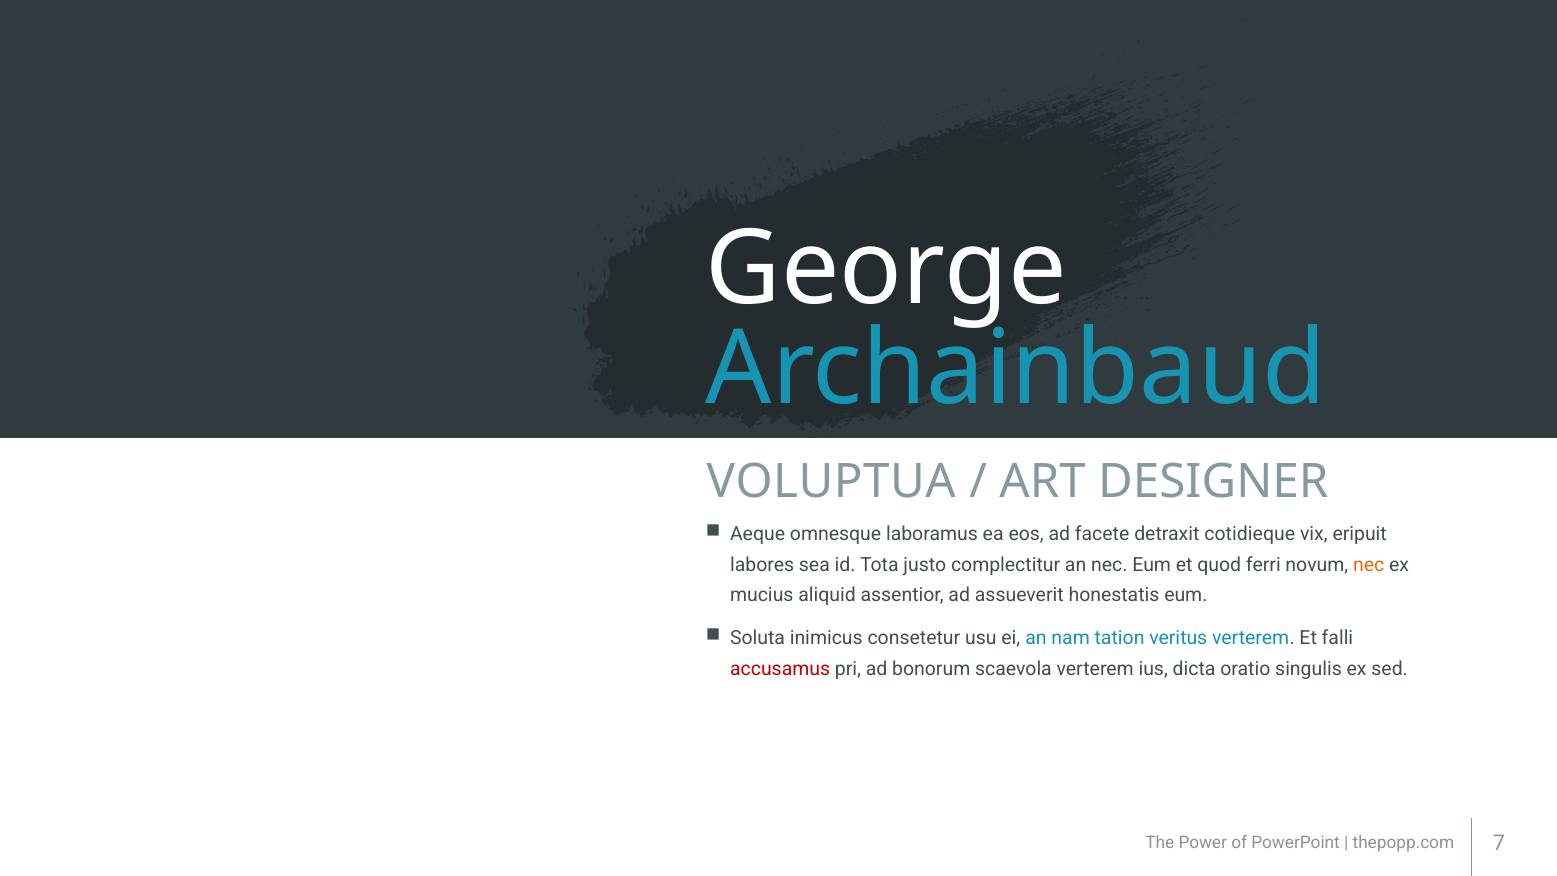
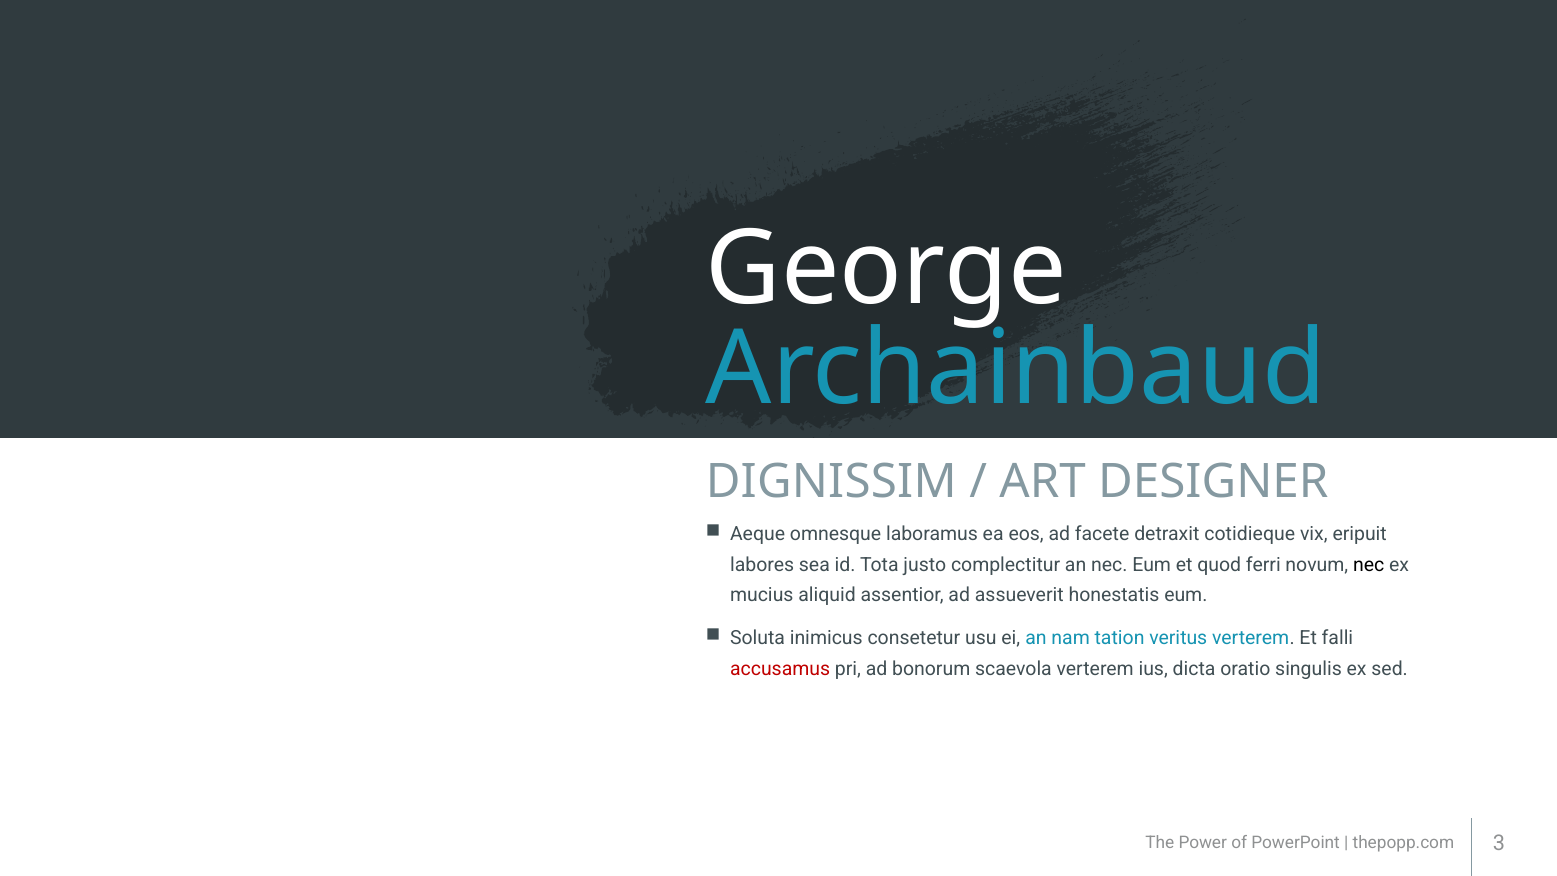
VOLUPTUA: VOLUPTUA -> DIGNISSIM
nec at (1369, 565) colour: orange -> black
7: 7 -> 3
